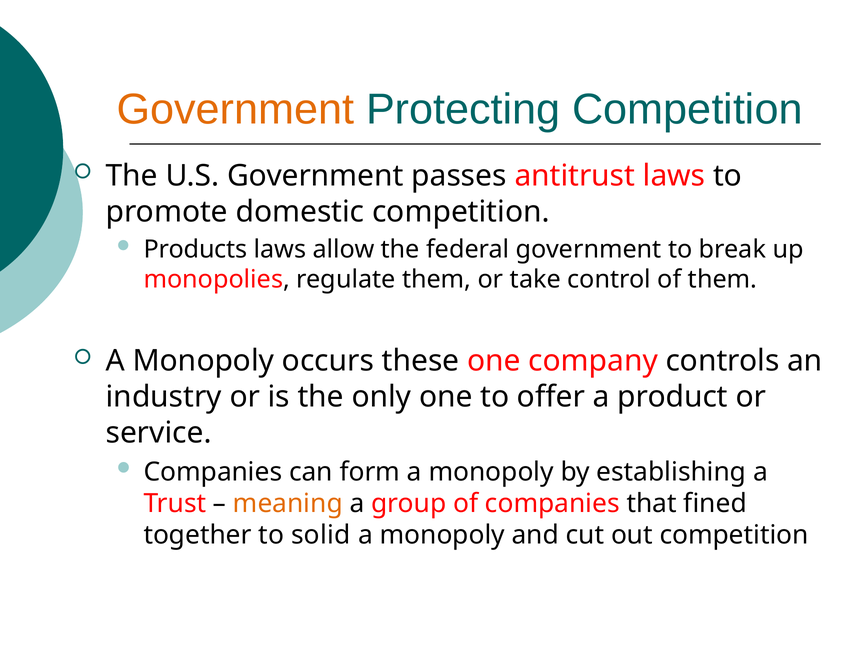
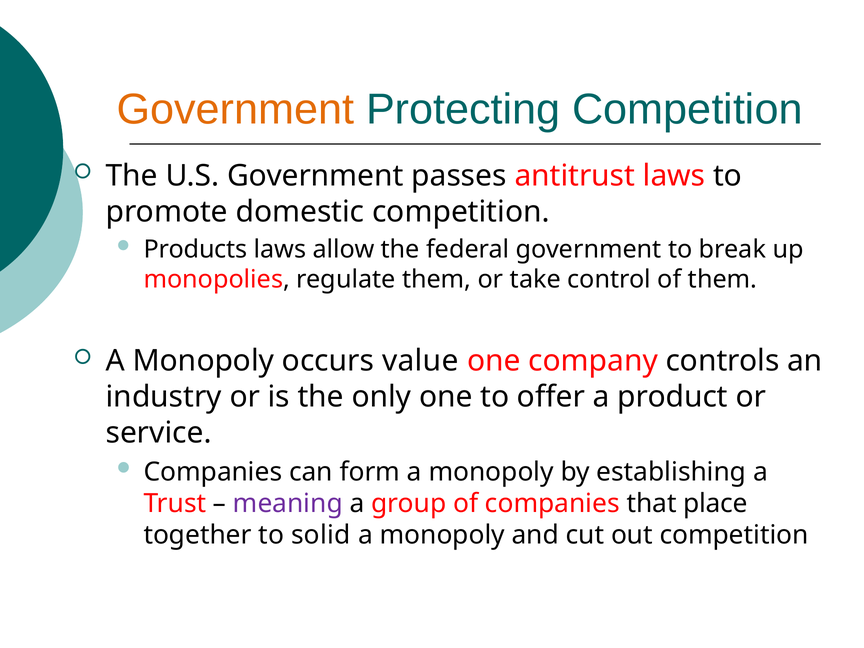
these: these -> value
meaning colour: orange -> purple
fined: fined -> place
